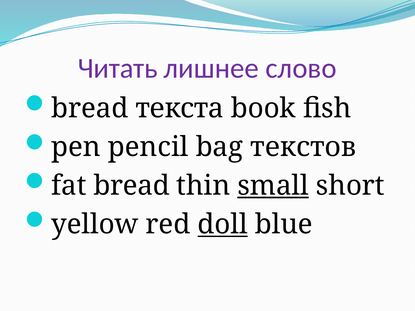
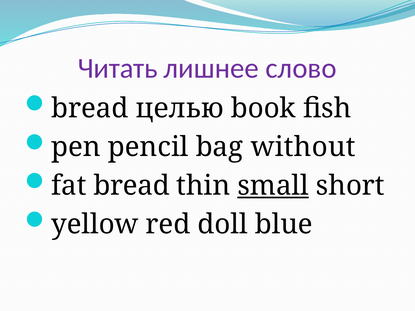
текста: текста -> целью
текстов: текстов -> without
doll underline: present -> none
